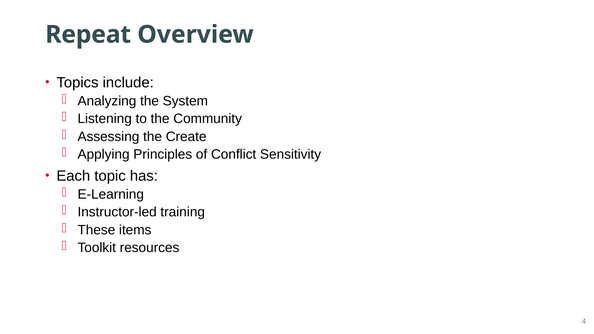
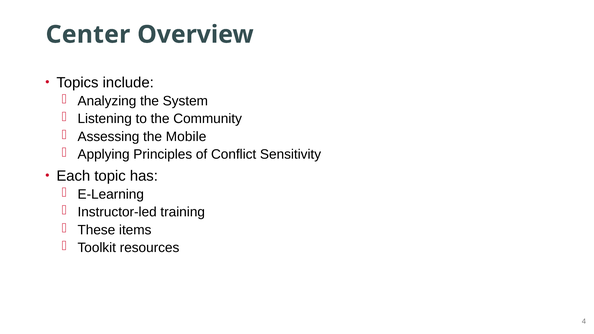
Repeat: Repeat -> Center
Create: Create -> Mobile
